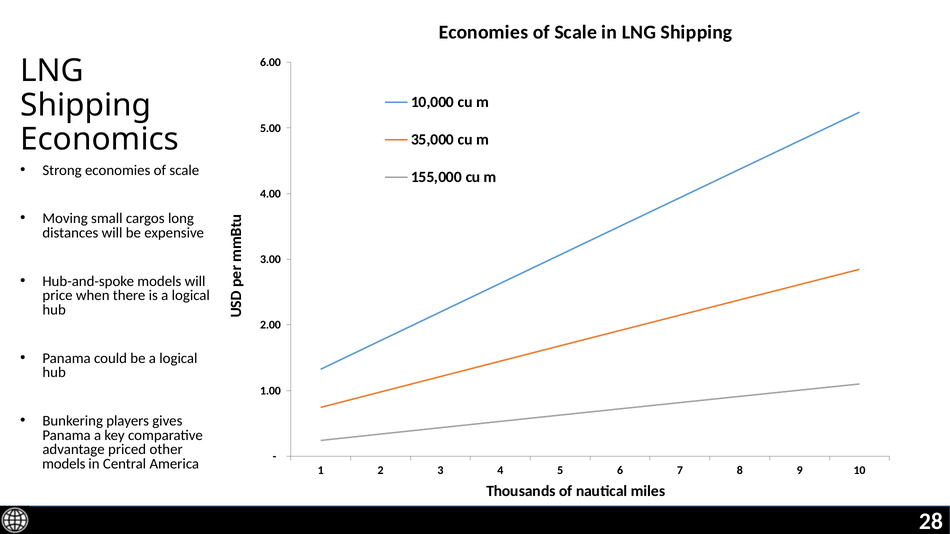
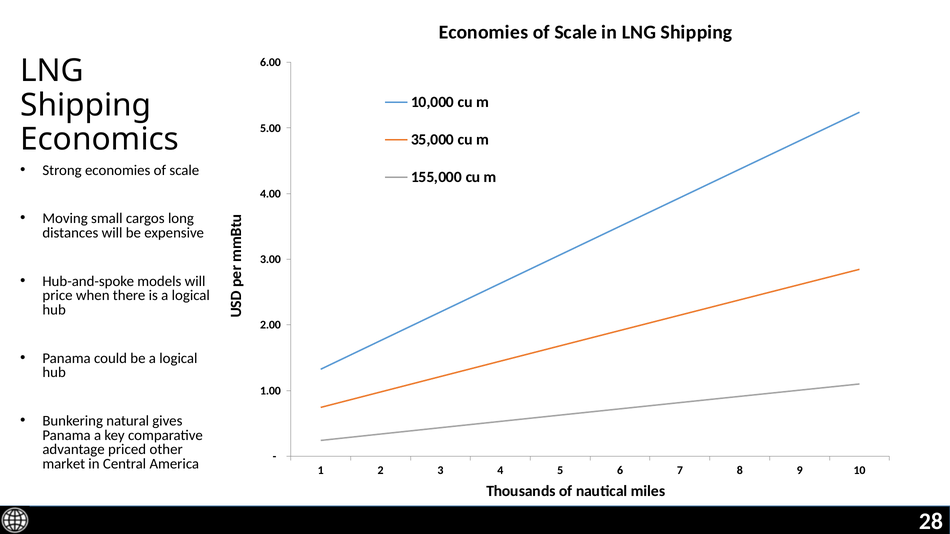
players: players -> natural
models at (64, 464): models -> market
